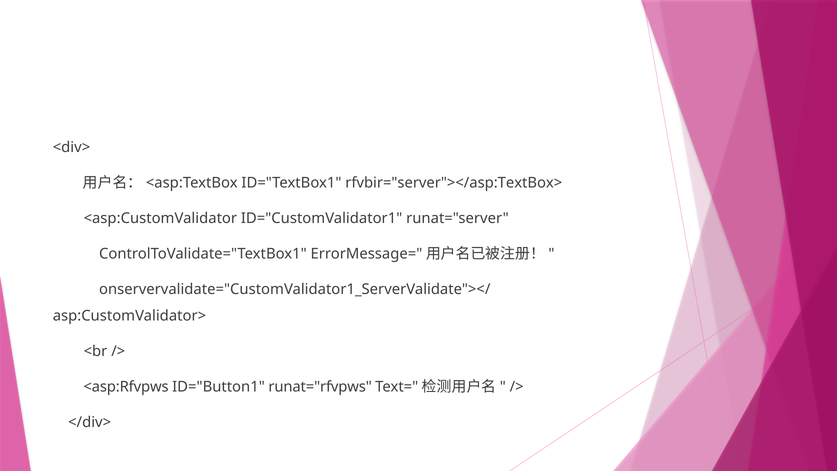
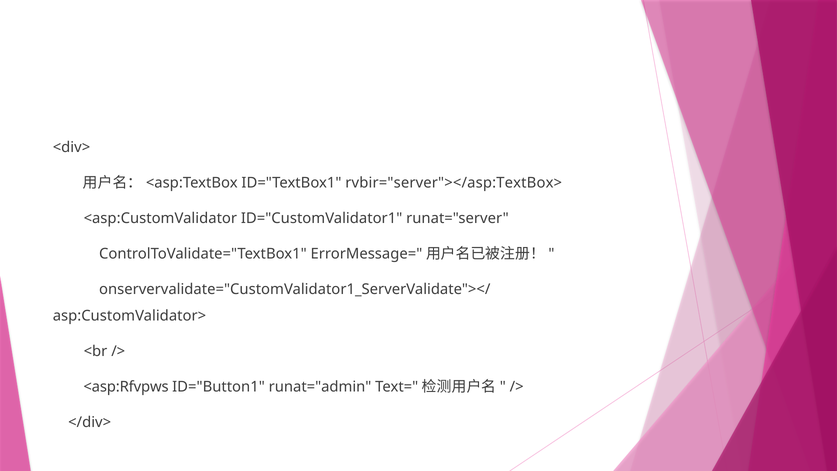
rfvbir="server"></asp:TextBox>: rfvbir="server"></asp:TextBox> -> rvbir="server"></asp:TextBox>
runat="rfvpws: runat="rfvpws -> runat="admin
